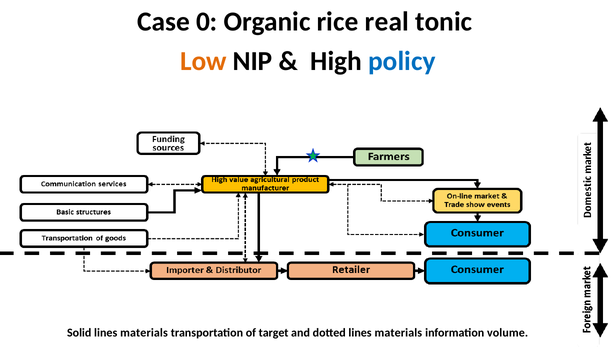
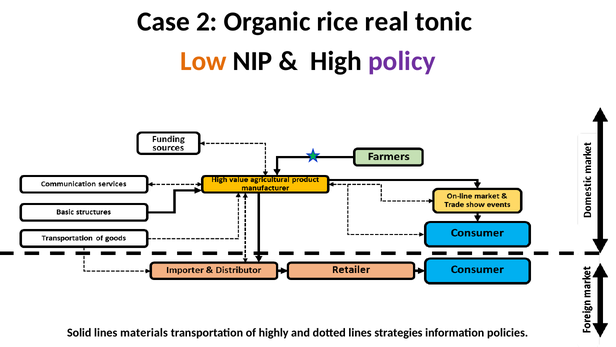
0: 0 -> 2
policy colour: blue -> purple
target: target -> highly
dotted lines materials: materials -> strategies
volume: volume -> policies
